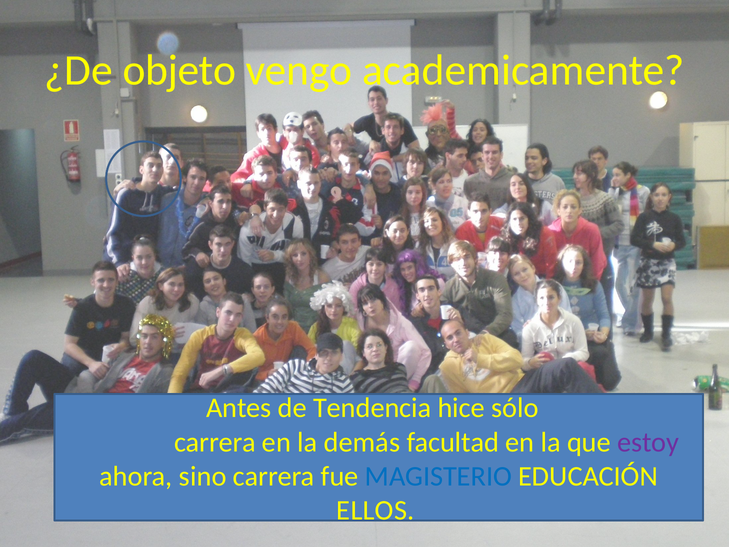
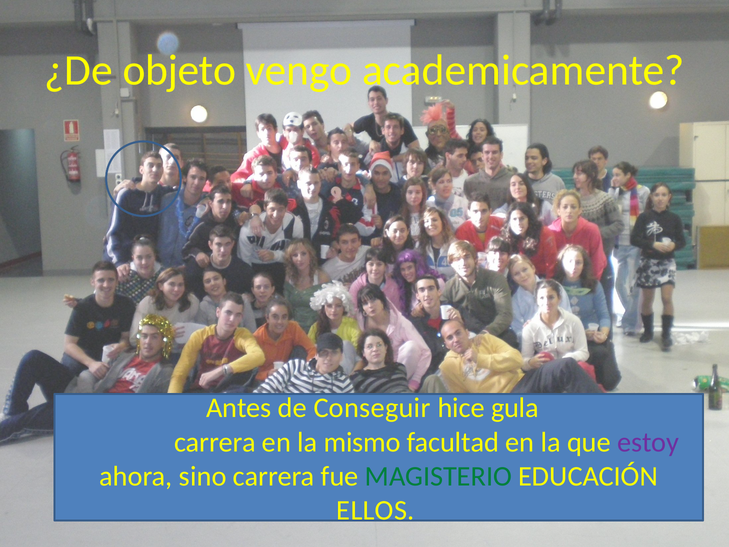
Tendencia: Tendencia -> Conseguir
sólo: sólo -> gula
demás: demás -> mismo
MAGISTERIO colour: blue -> green
